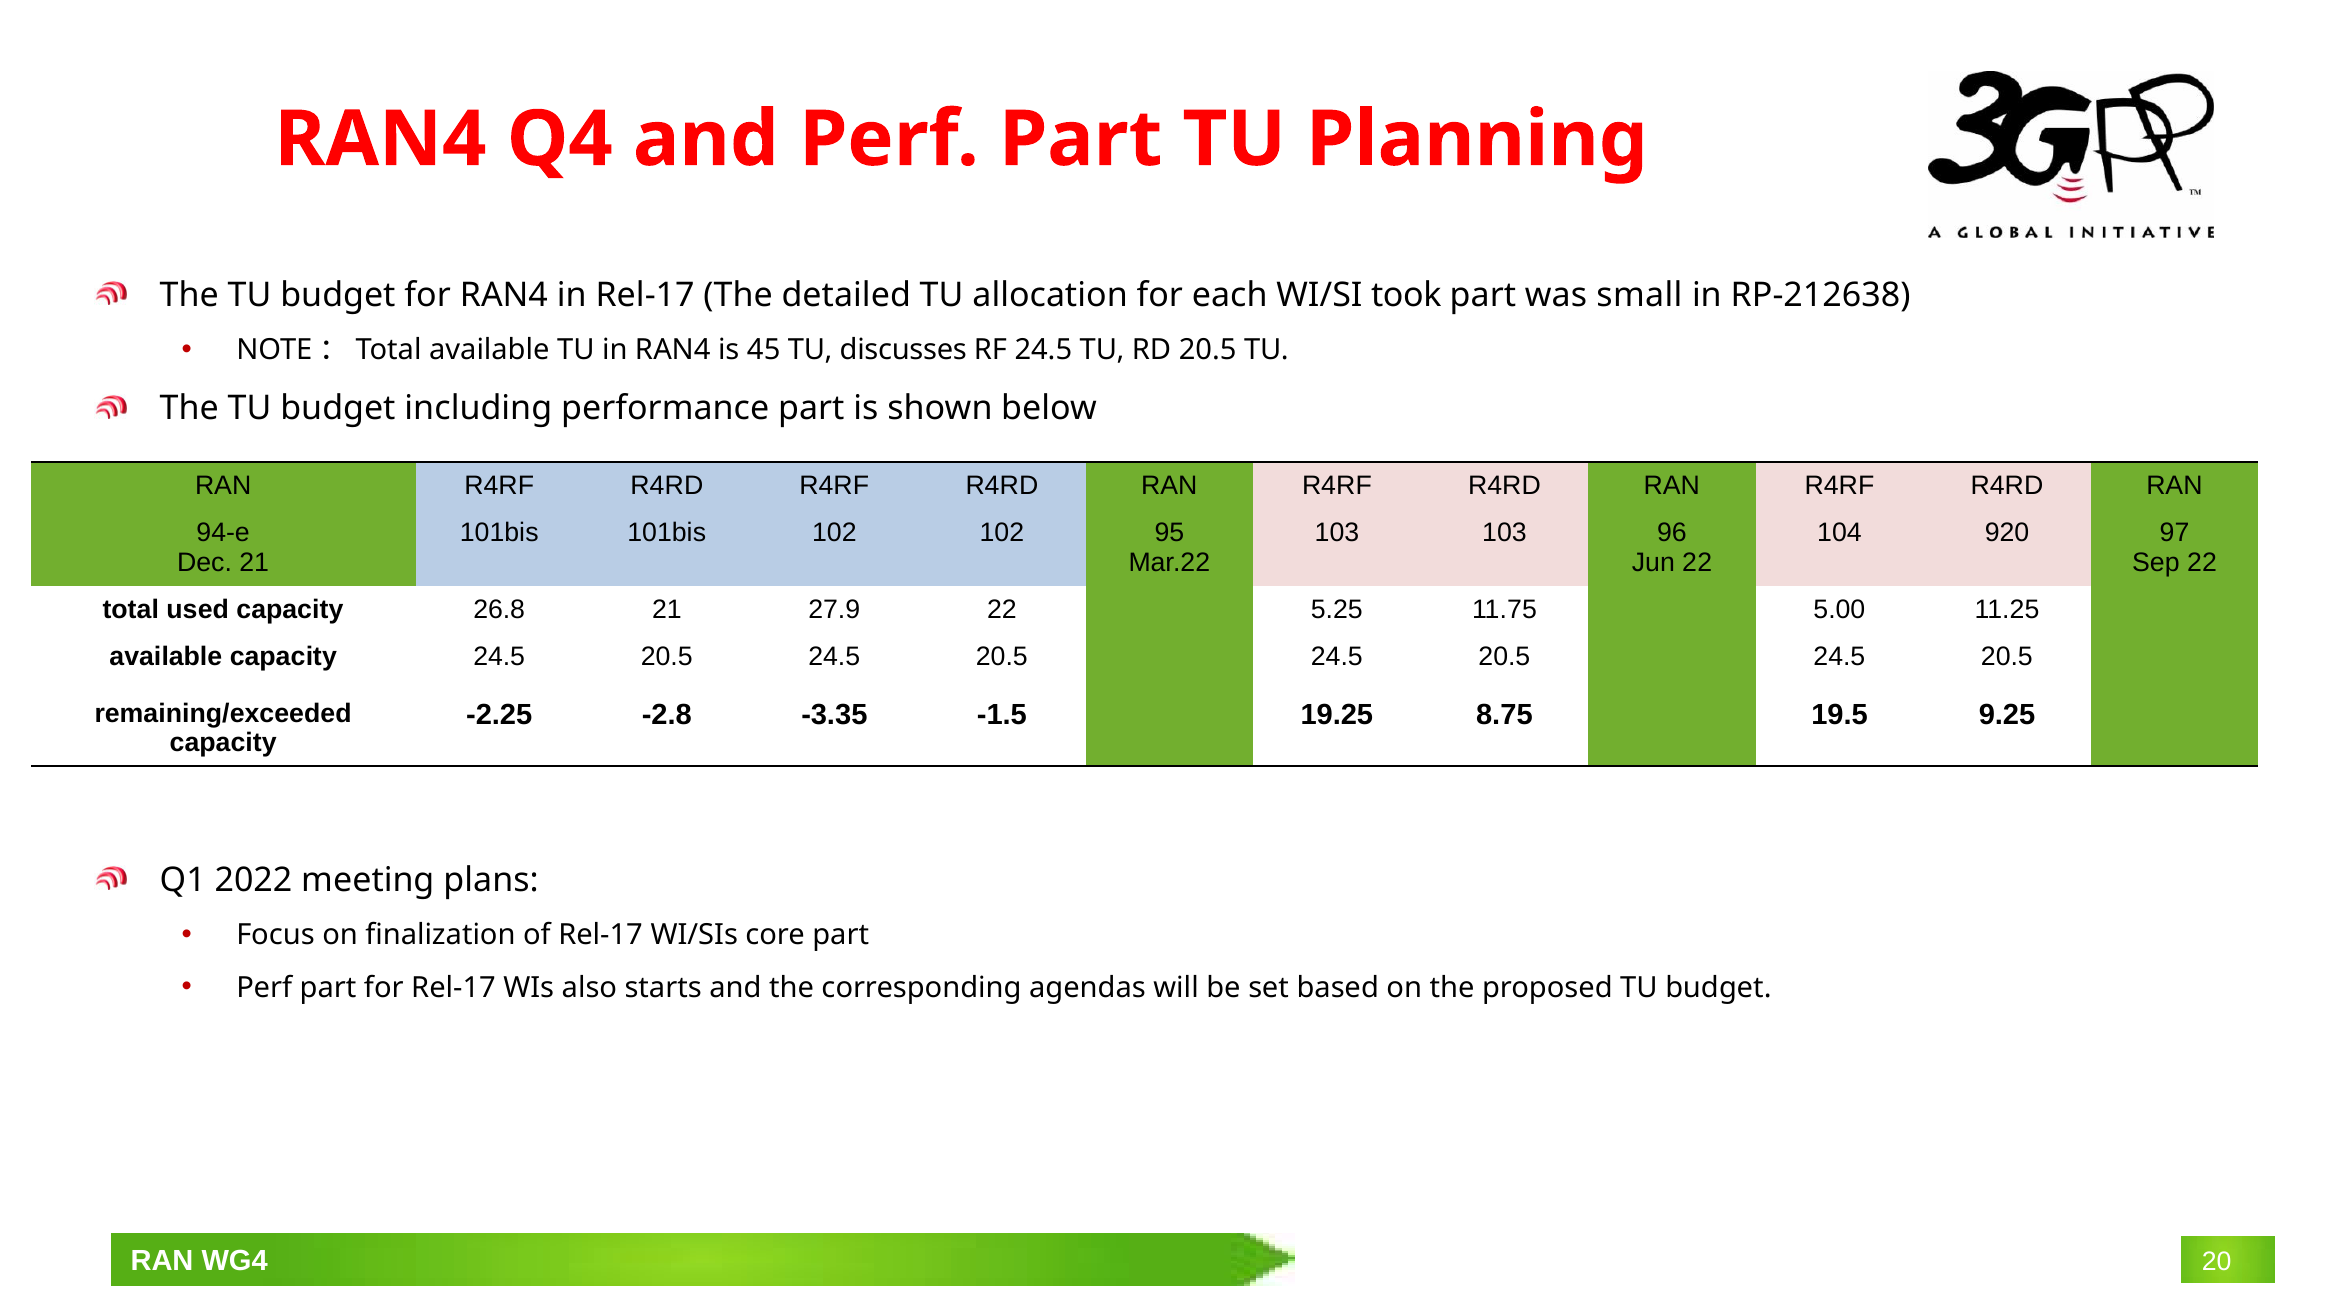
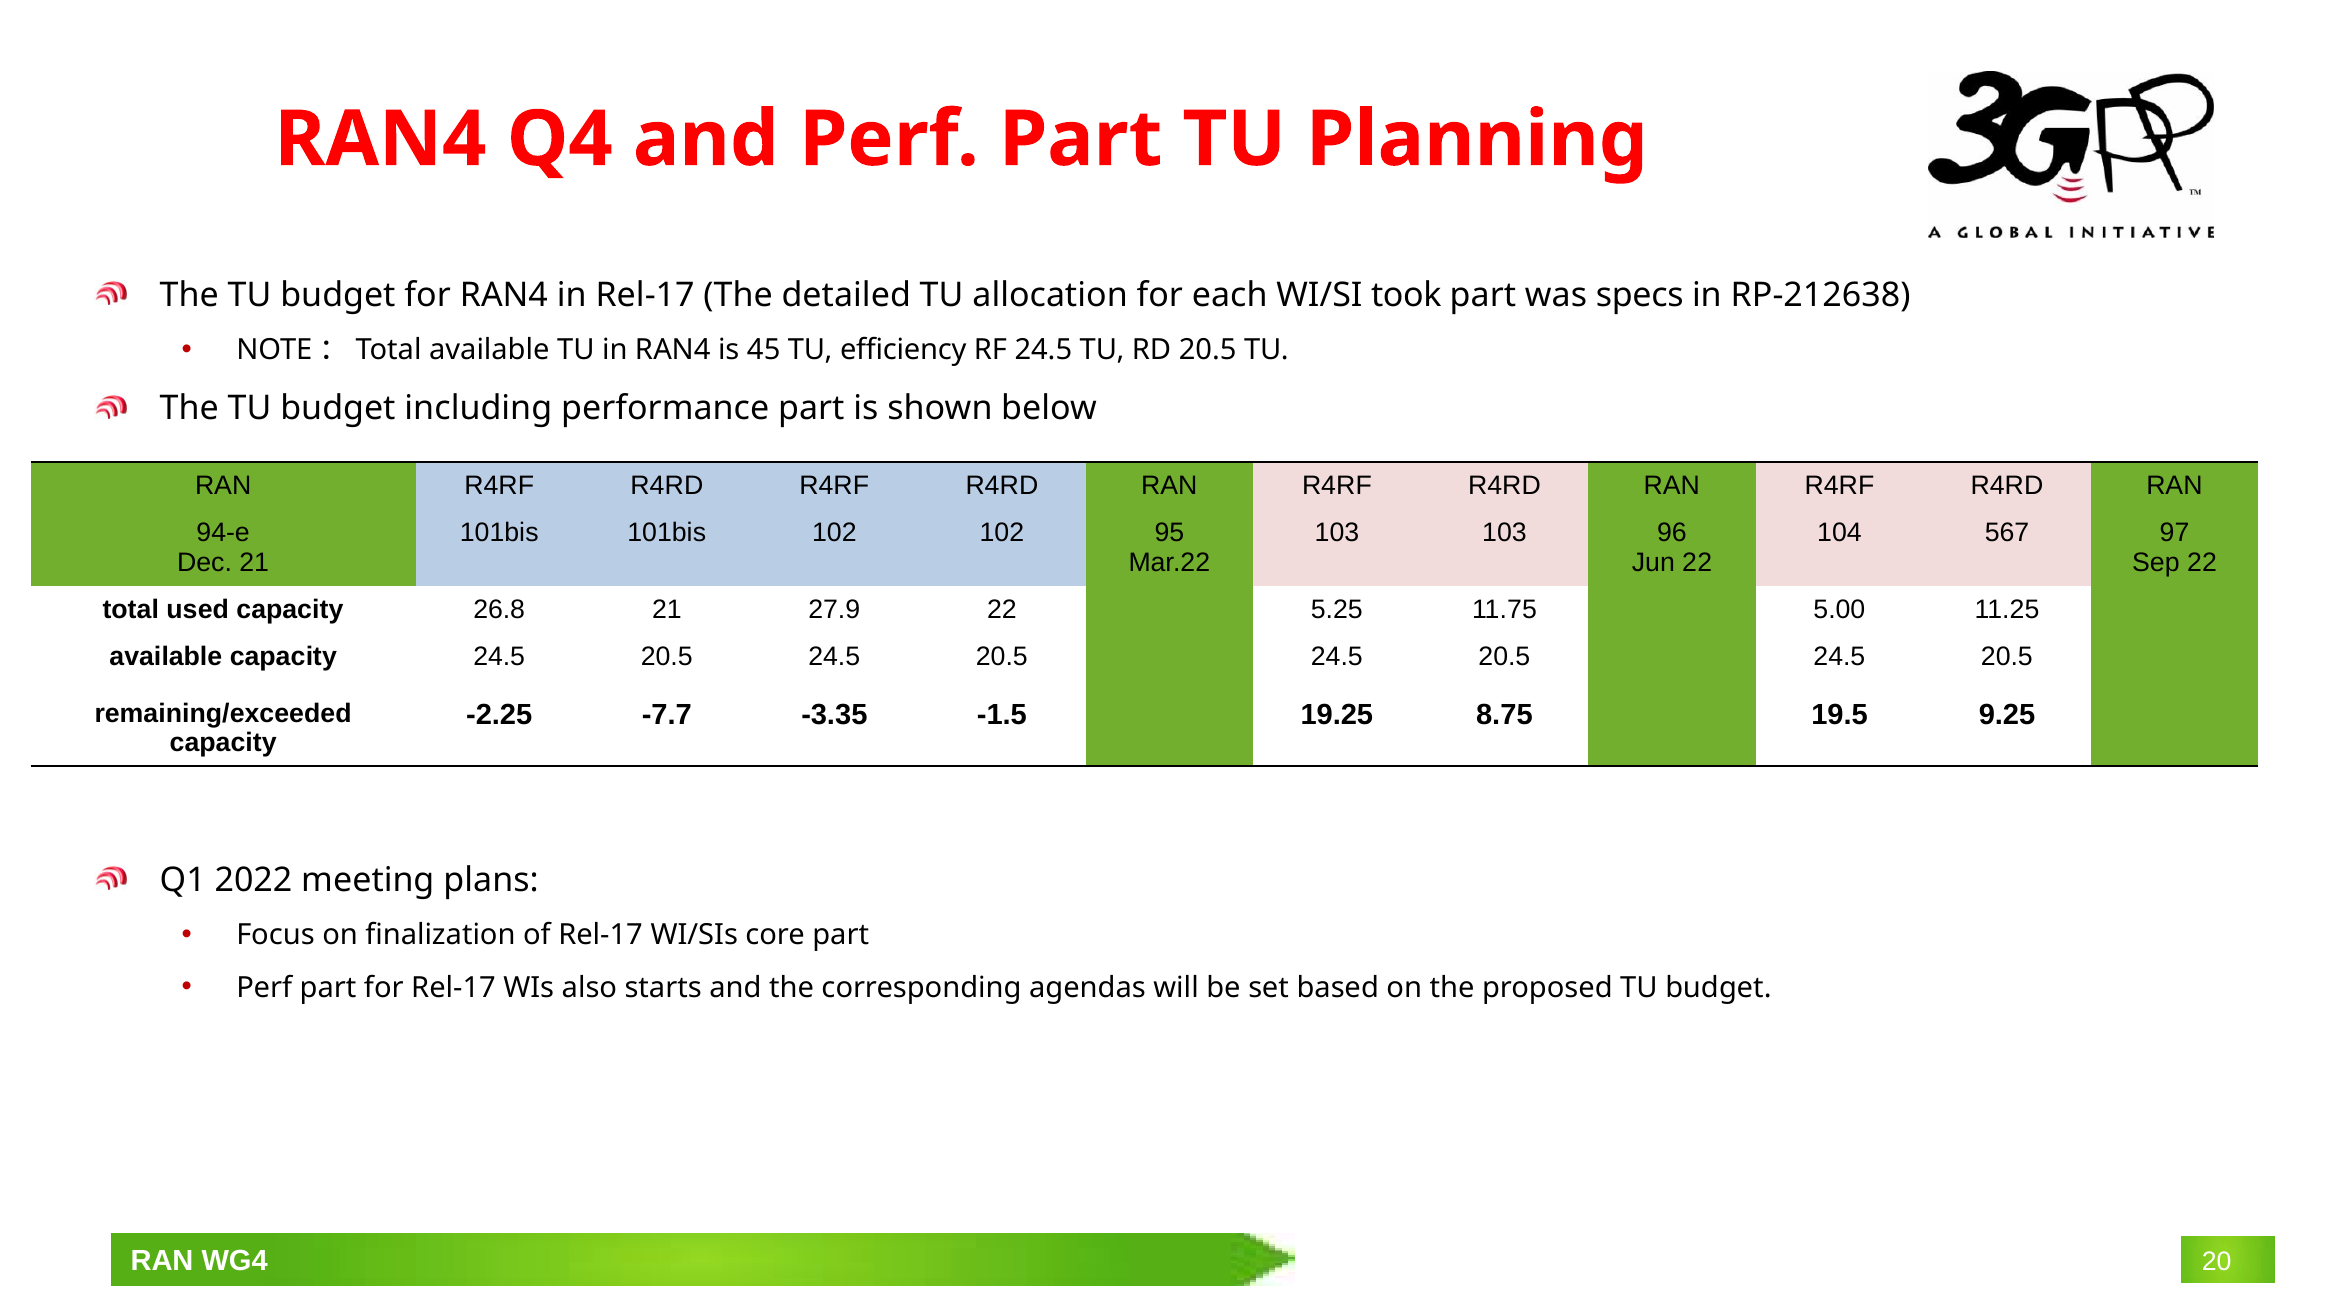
small: small -> specs
discusses: discusses -> efficiency
920: 920 -> 567
-2.8: -2.8 -> -7.7
